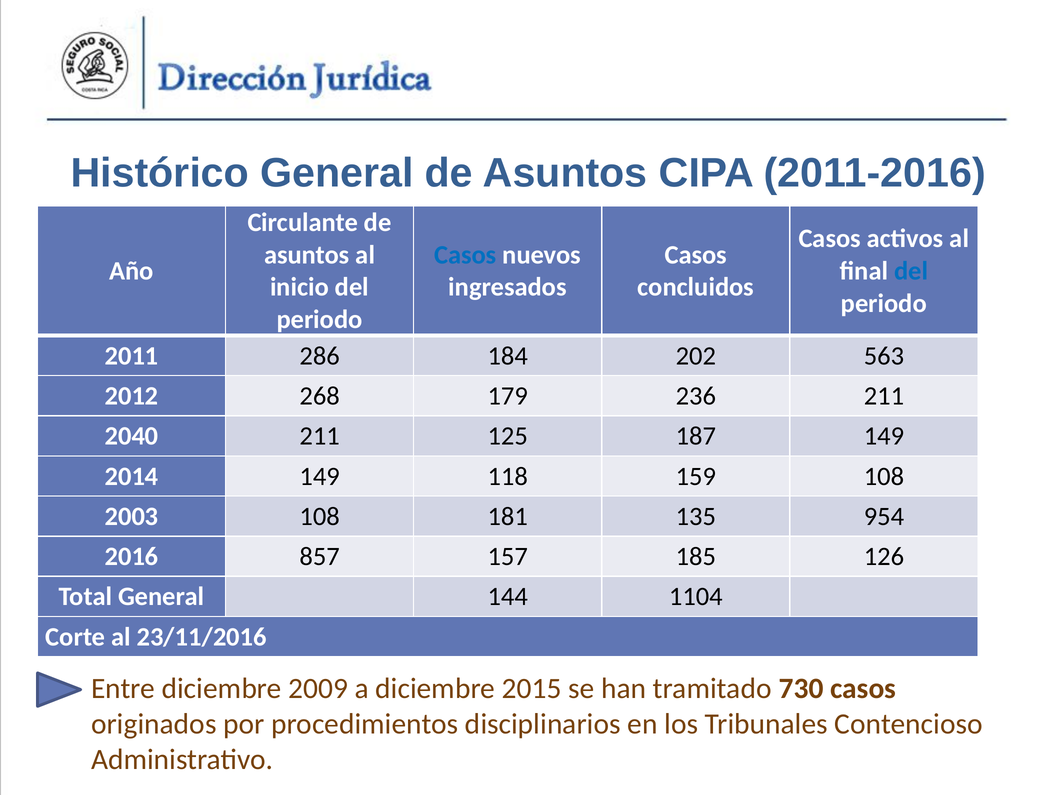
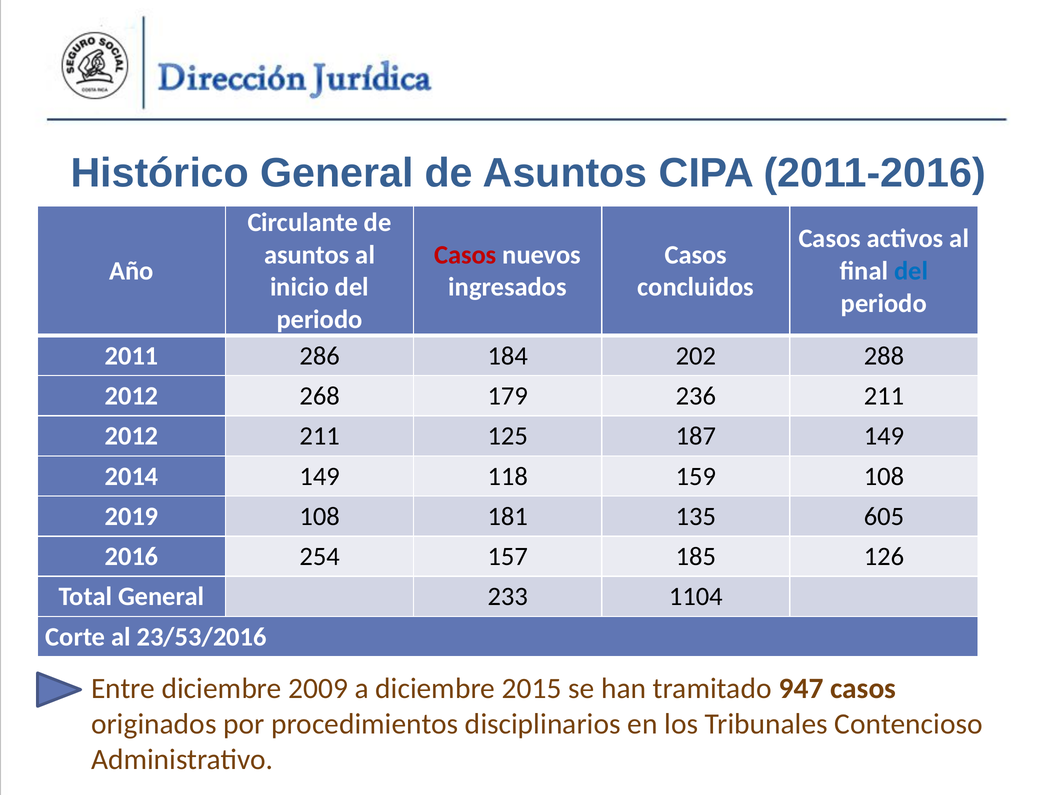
Casos at (465, 255) colour: blue -> red
563: 563 -> 288
2040 at (132, 436): 2040 -> 2012
2003: 2003 -> 2019
954: 954 -> 605
857: 857 -> 254
144: 144 -> 233
23/11/2016: 23/11/2016 -> 23/53/2016
730: 730 -> 947
